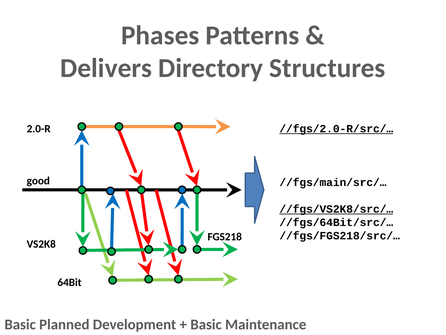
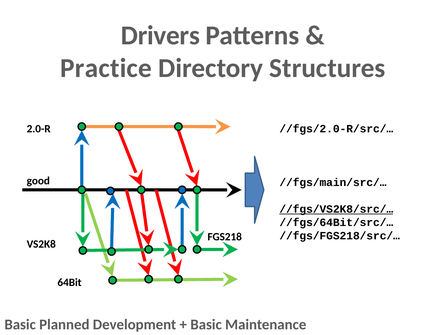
Phases: Phases -> Drivers
Delivers: Delivers -> Practice
//fgs/2.0-R/src/… underline: present -> none
